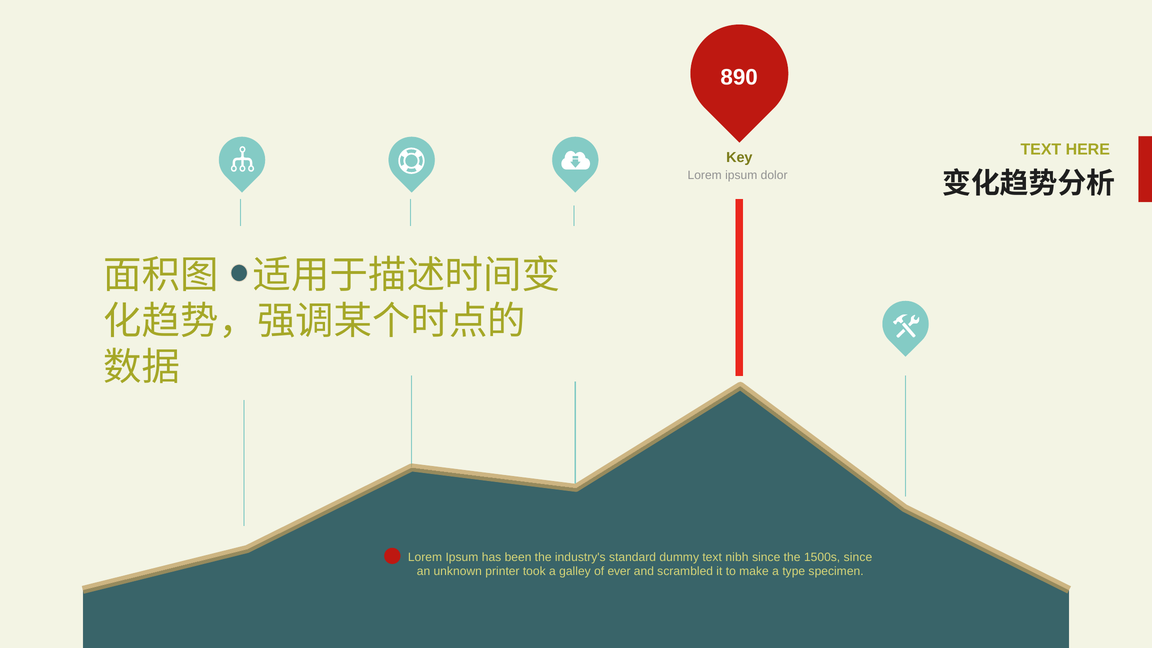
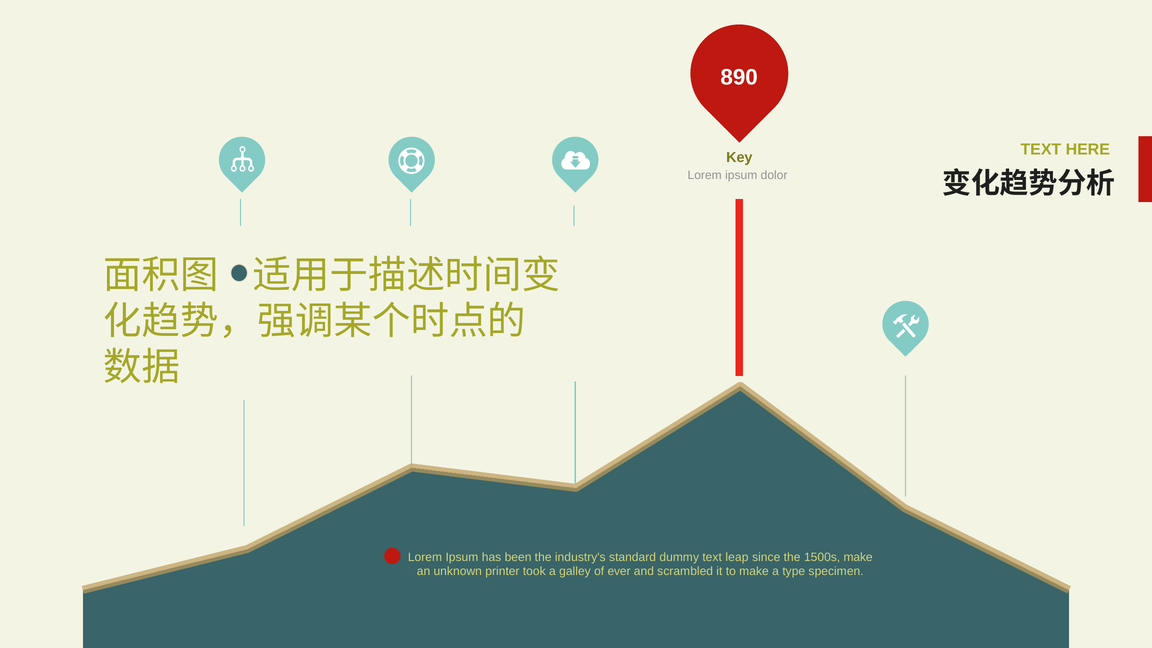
nibh: nibh -> leap
1500s since: since -> make
